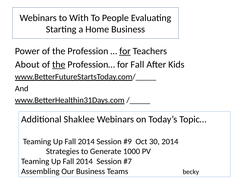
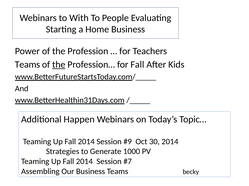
for at (125, 51) underline: present -> none
About at (27, 65): About -> Teams
Shaklee: Shaklee -> Happen
